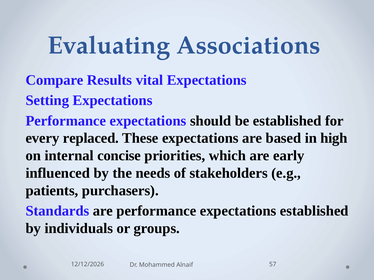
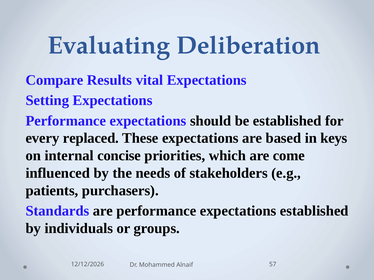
Associations: Associations -> Deliberation
high: high -> keys
early: early -> come
